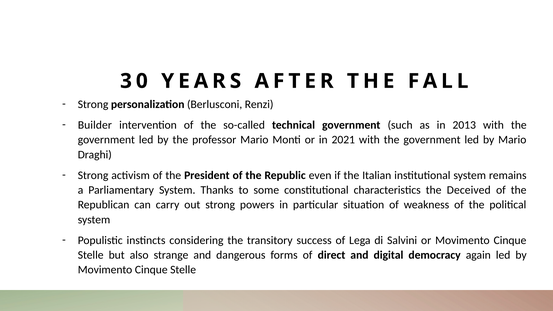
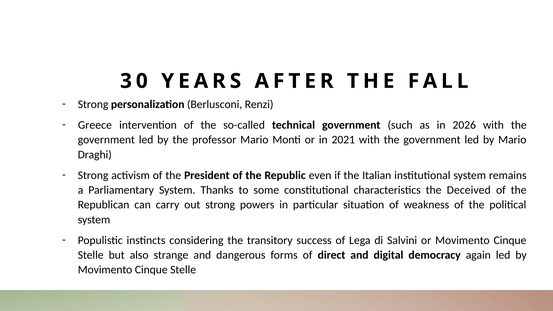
Builder: Builder -> Greece
2013: 2013 -> 2026
